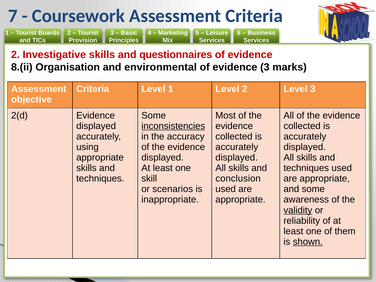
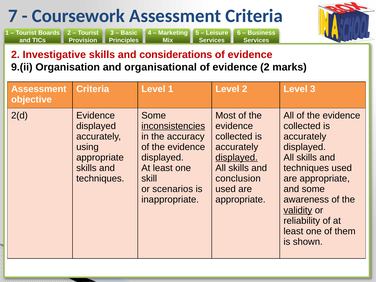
questionnaires: questionnaires -> considerations
8.(ii: 8.(ii -> 9.(ii
environmental: environmental -> organisational
evidence 3: 3 -> 2
displayed at (237, 158) underline: none -> present
shown underline: present -> none
